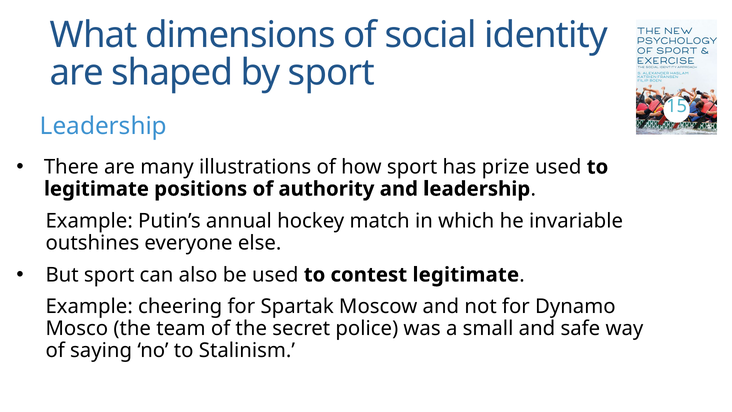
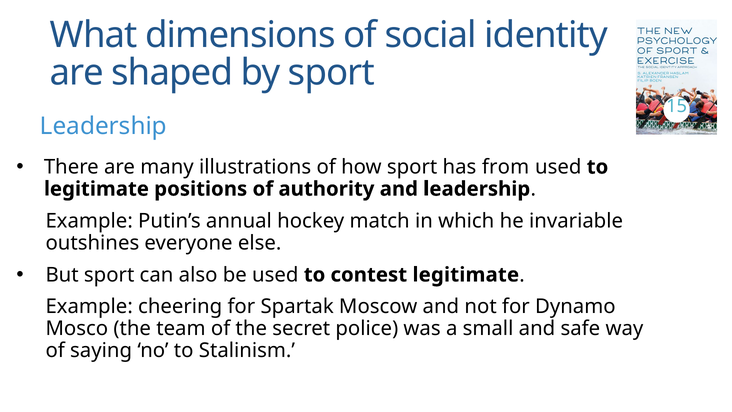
prize: prize -> from
